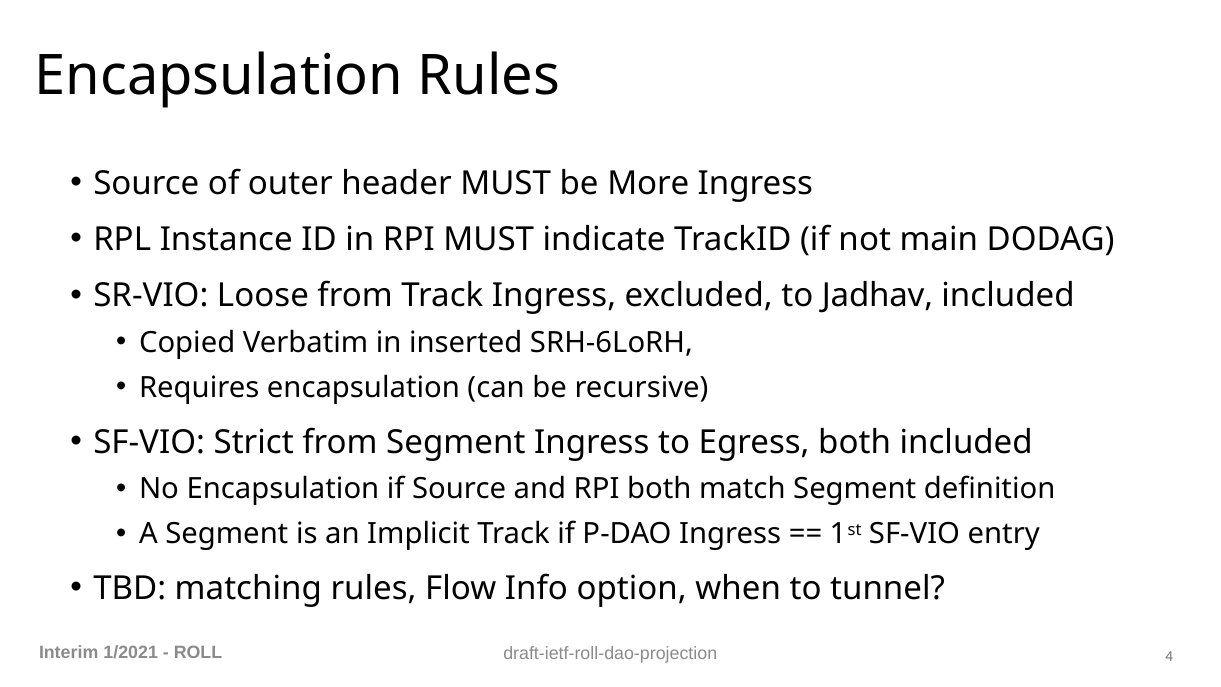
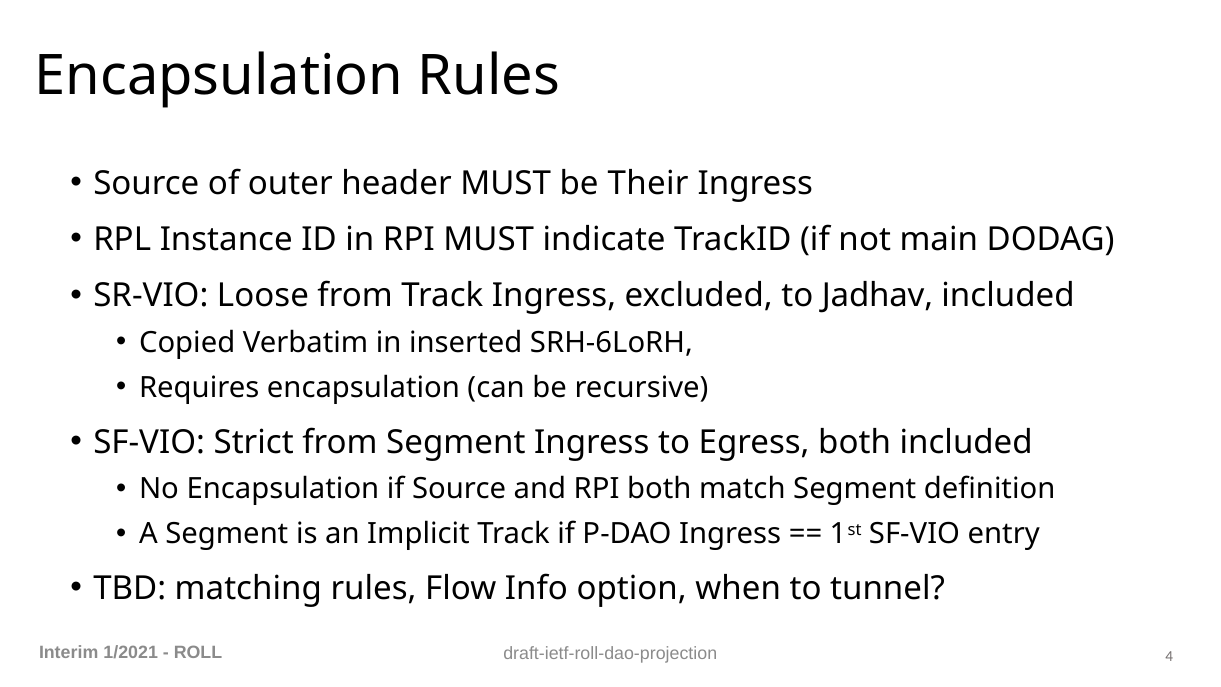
More: More -> Their
